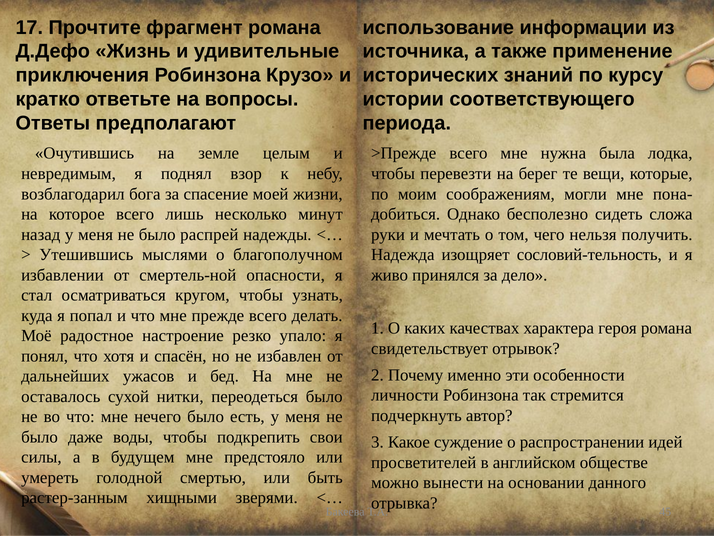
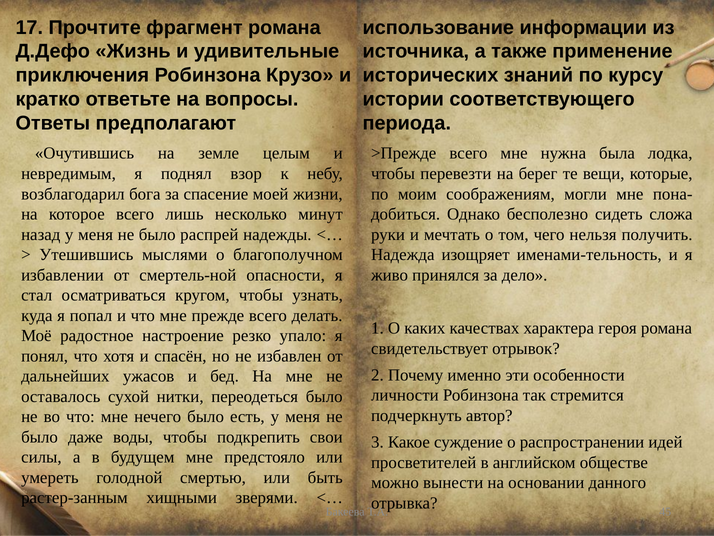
сословий-тельность: сословий-тельность -> именами-тельность
